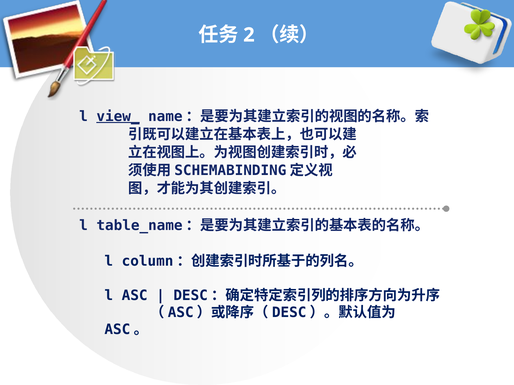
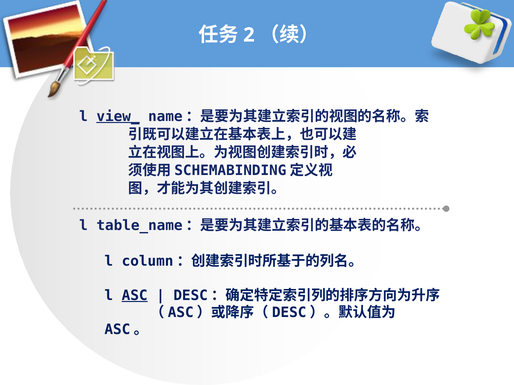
ASC underline: none -> present
